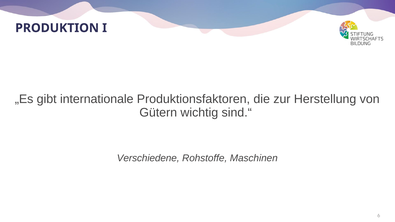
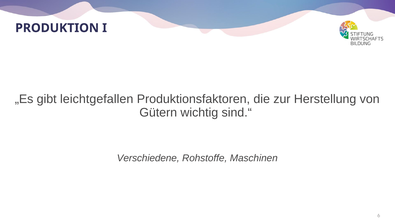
internationale: internationale -> leichtgefallen
